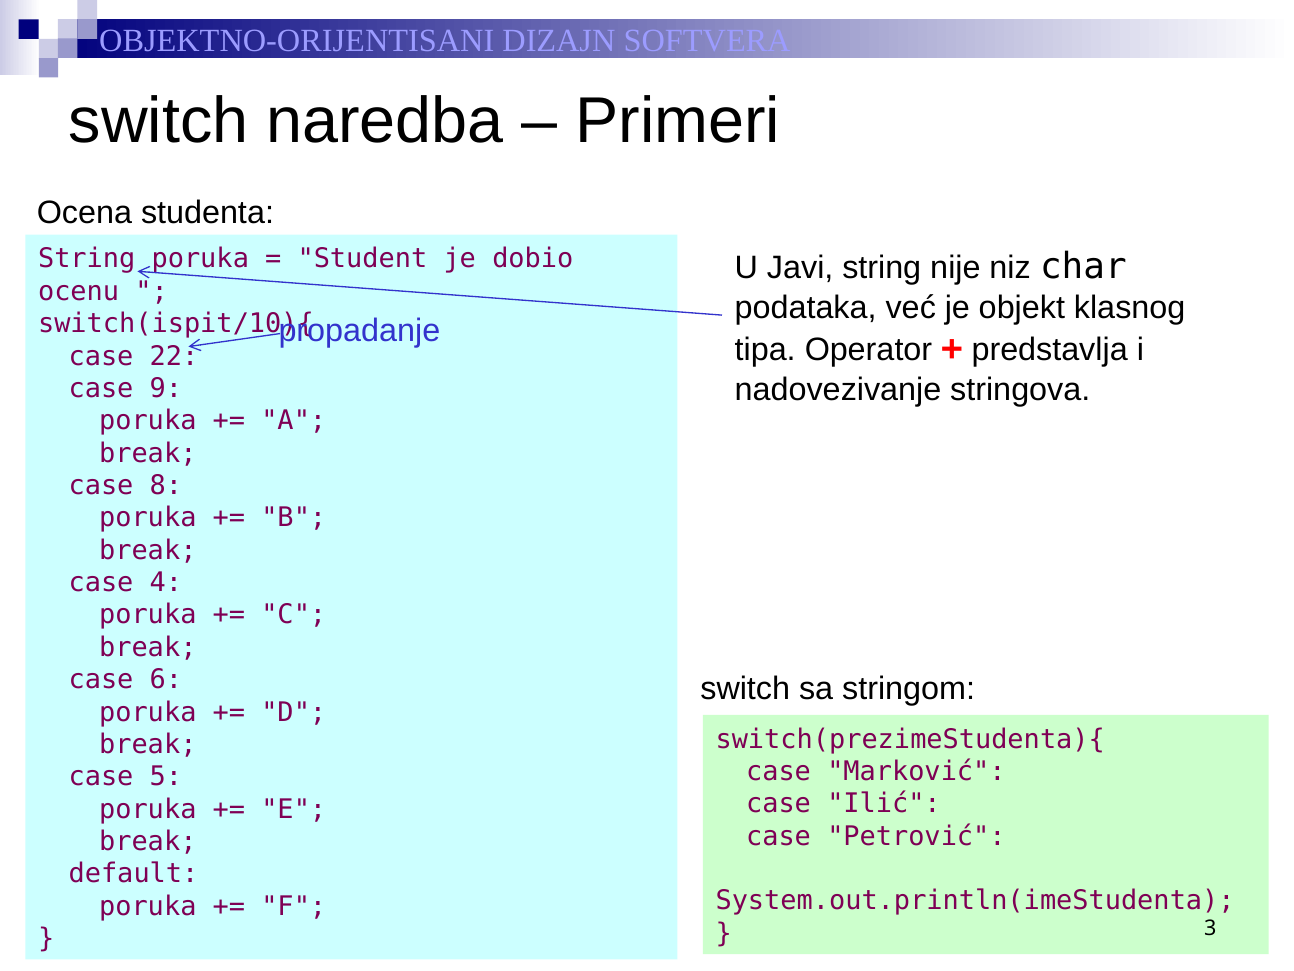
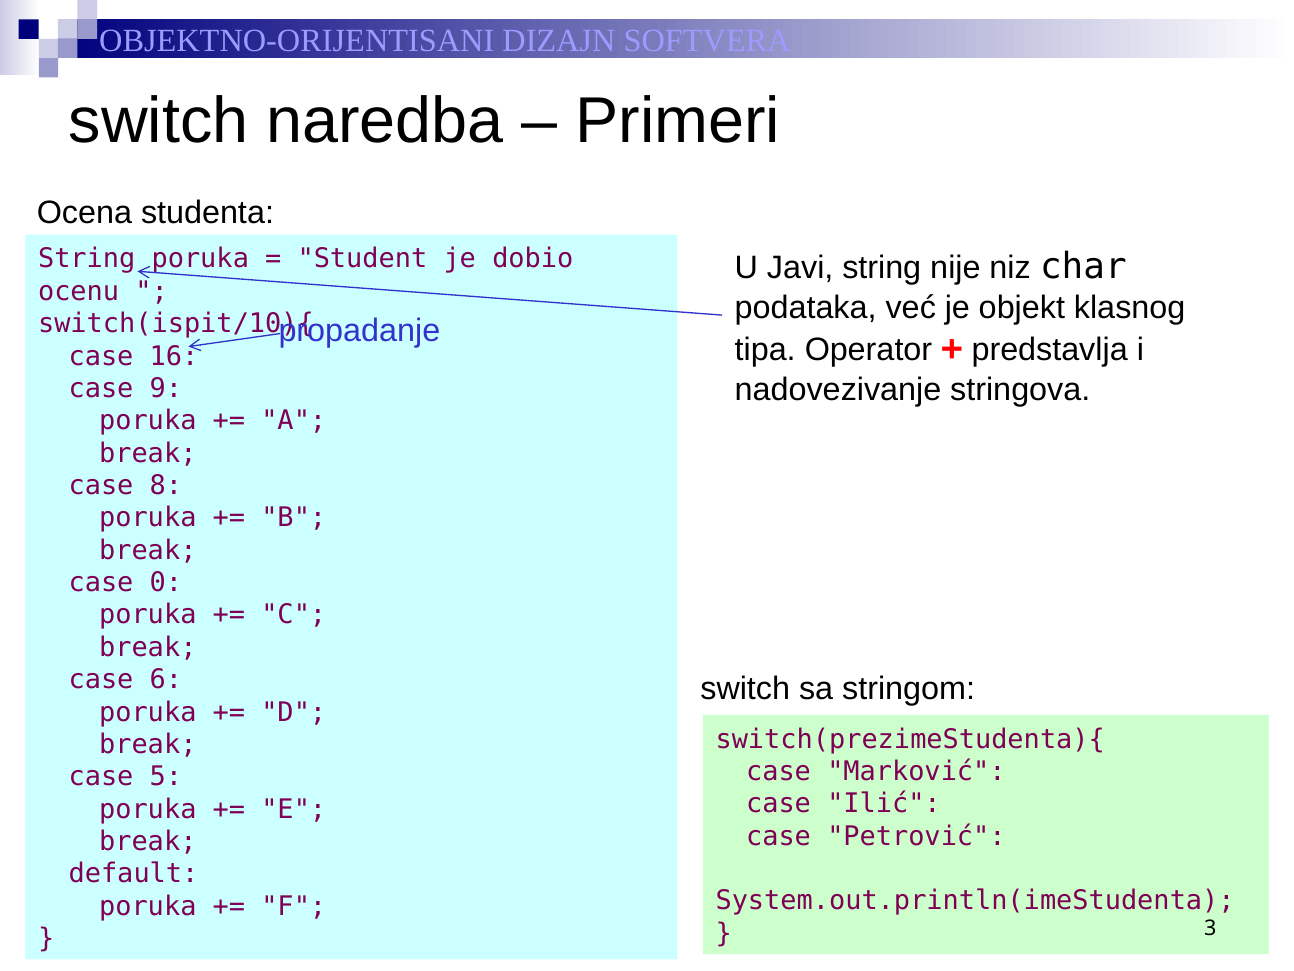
22: 22 -> 16
4: 4 -> 0
